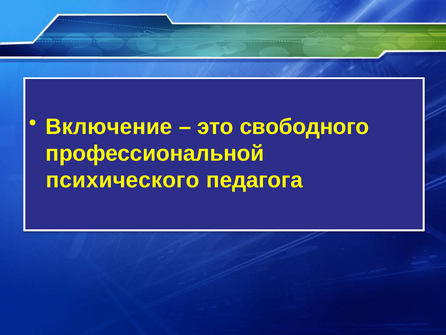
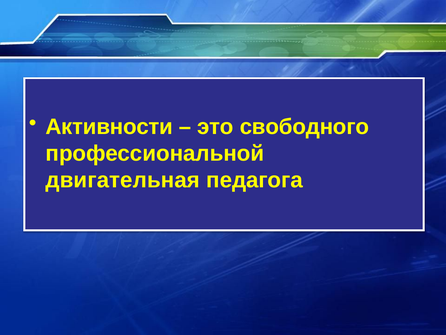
Включение: Включение -> Активности
психического: психического -> двигательная
